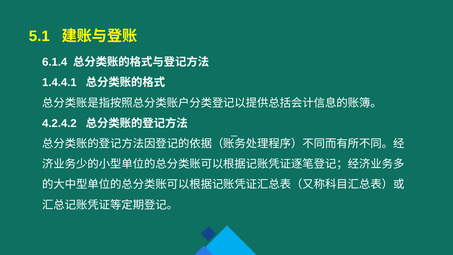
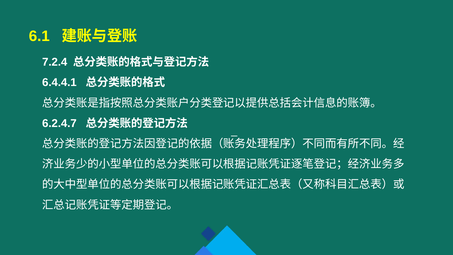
5.1: 5.1 -> 6.1
6.1.4: 6.1.4 -> 7.2.4
1.4.4.1: 1.4.4.1 -> 6.4.4.1
4.2.4.2: 4.2.4.2 -> 6.2.4.7
